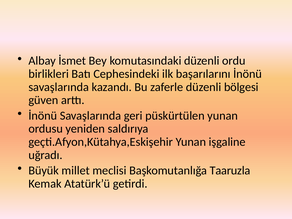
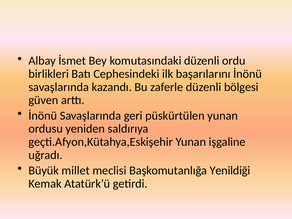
Taaruzla: Taaruzla -> Yenildiği
